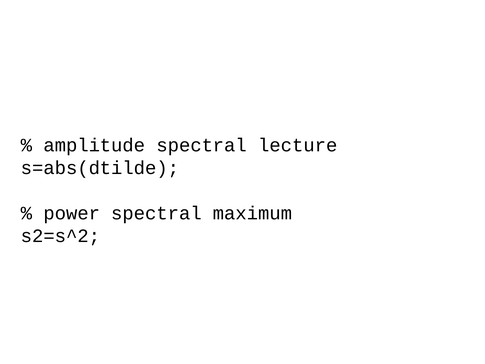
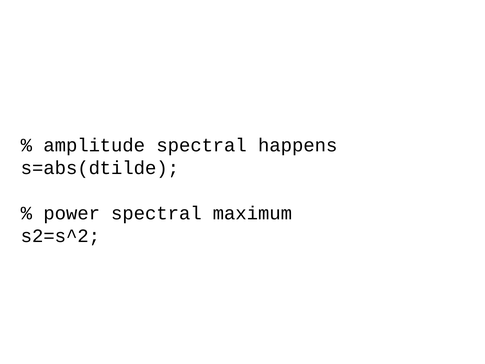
lecture: lecture -> happens
